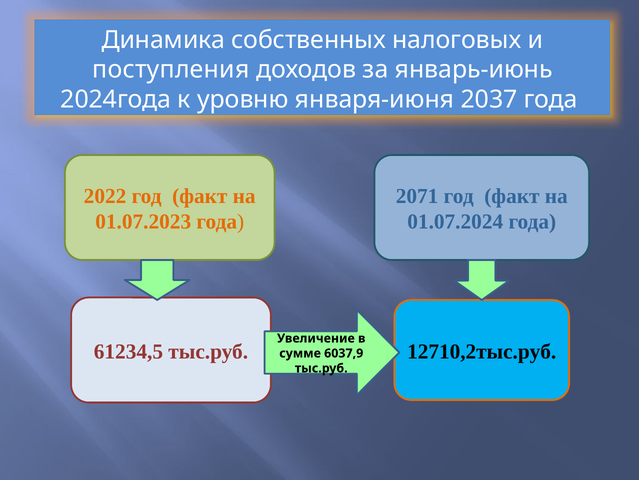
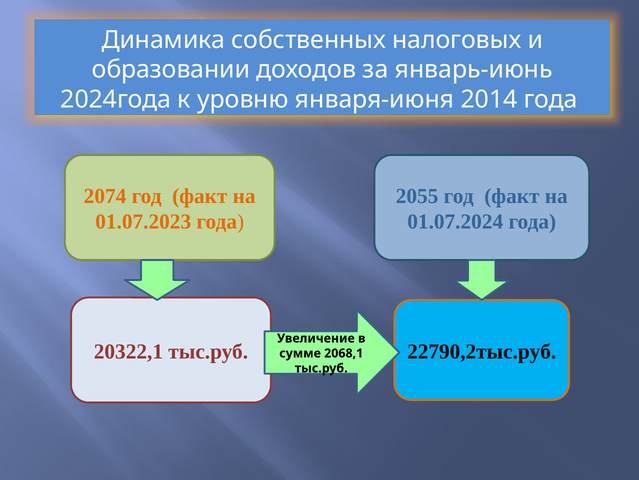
поступления: поступления -> образовании
2037: 2037 -> 2014
2022: 2022 -> 2074
2071: 2071 -> 2055
61234,5: 61234,5 -> 20322,1
12710,2тыс.руб: 12710,2тыс.руб -> 22790,2тыс.руб
6037,9: 6037,9 -> 2068,1
